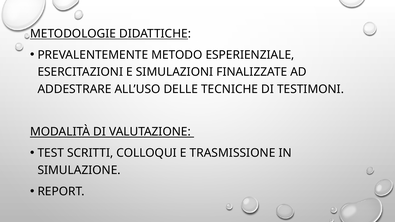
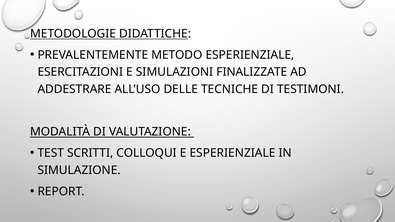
E TRASMISSIONE: TRASMISSIONE -> ESPERIENZIALE
